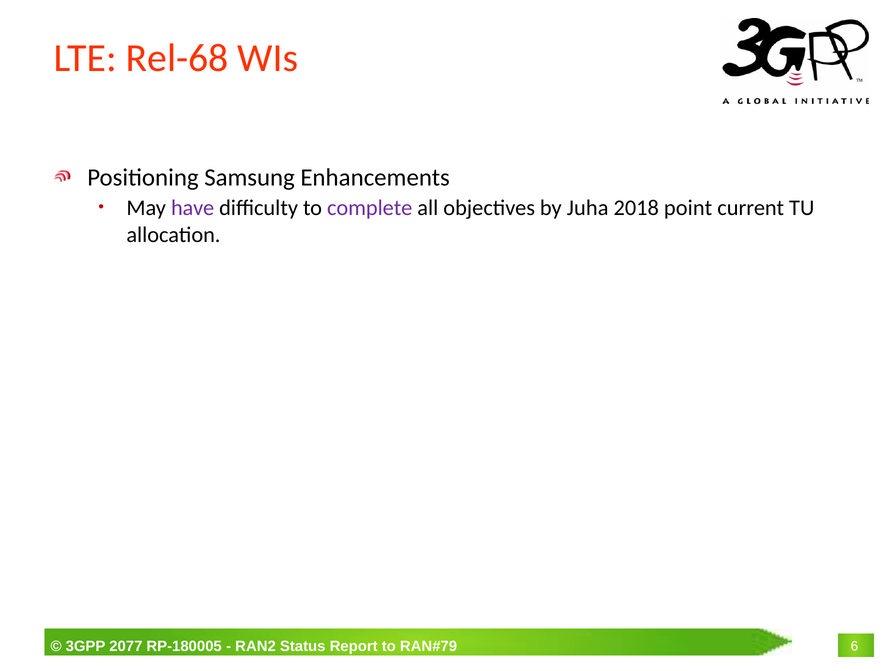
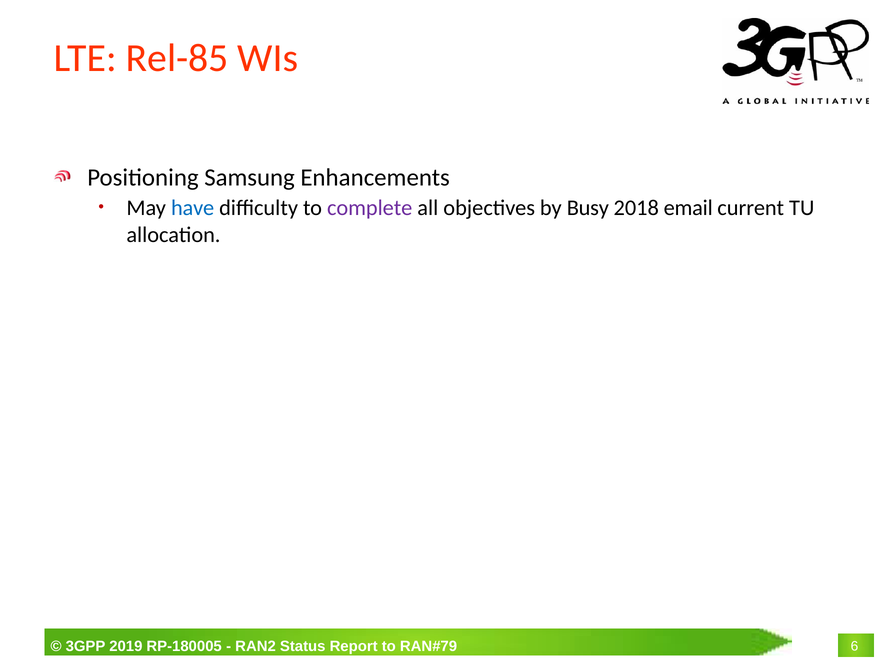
Rel-68: Rel-68 -> Rel-85
have colour: purple -> blue
Juha: Juha -> Busy
point: point -> email
2077: 2077 -> 2019
